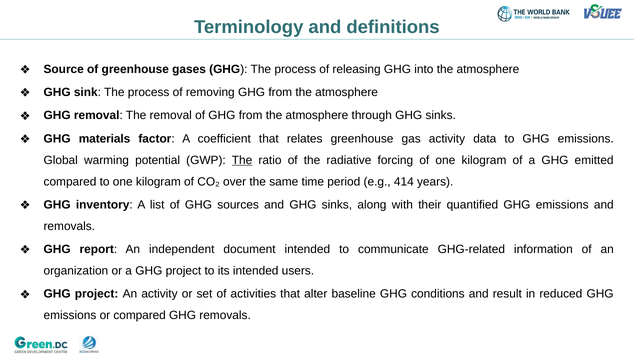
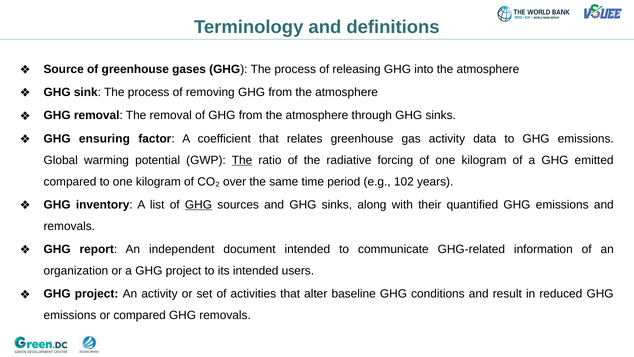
materials: materials -> ensuring
414: 414 -> 102
GHG at (199, 205) underline: none -> present
